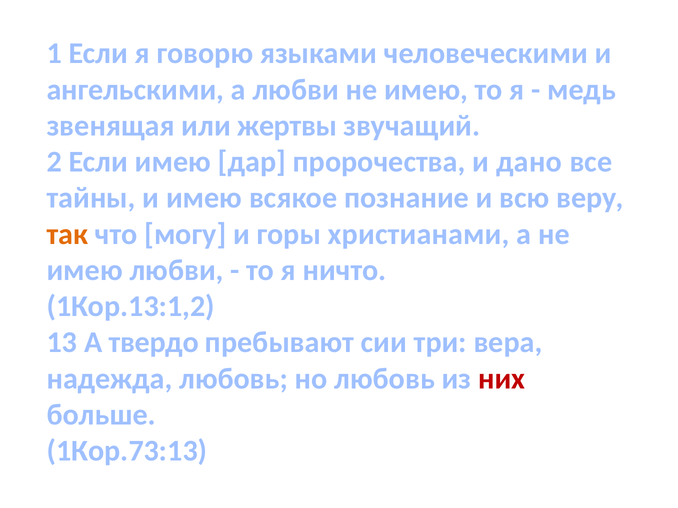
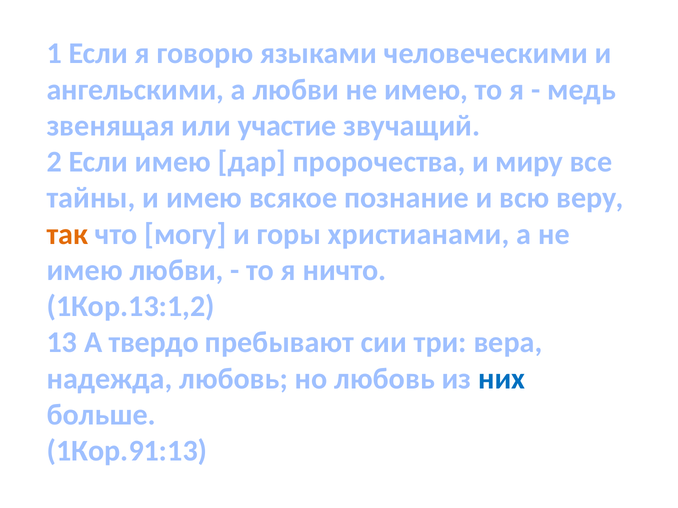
жертвы: жертвы -> участие
дано: дано -> миру
них colour: red -> blue
1Кор.73:13: 1Кор.73:13 -> 1Кор.91:13
